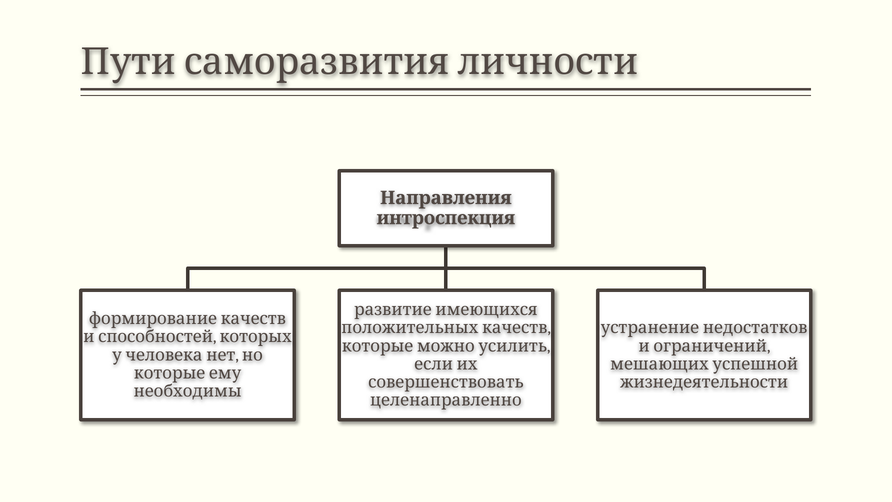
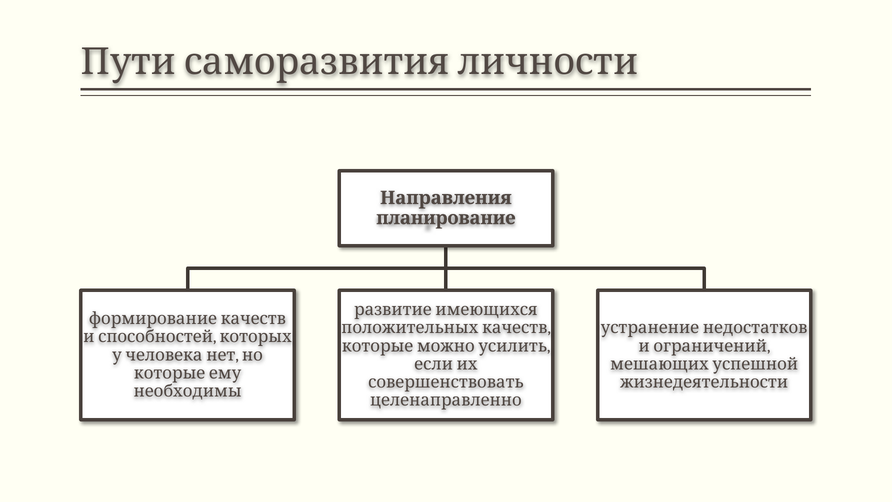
интроспекция: интроспекция -> планирование
